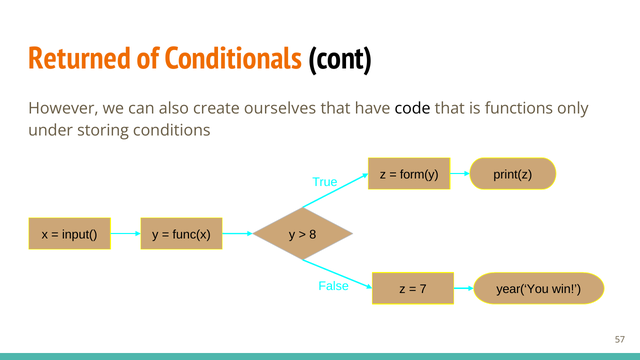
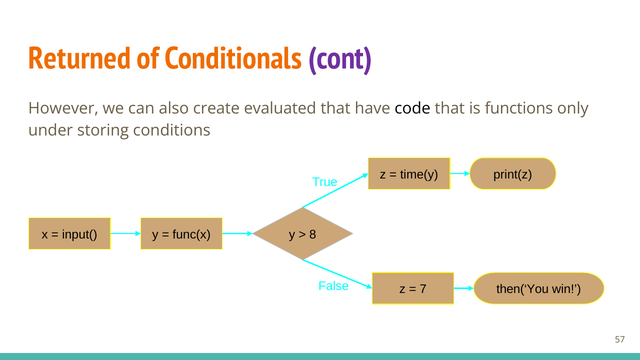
cont colour: black -> purple
ourselves: ourselves -> evaluated
form(y: form(y -> time(y
year(‘You: year(‘You -> then(‘You
